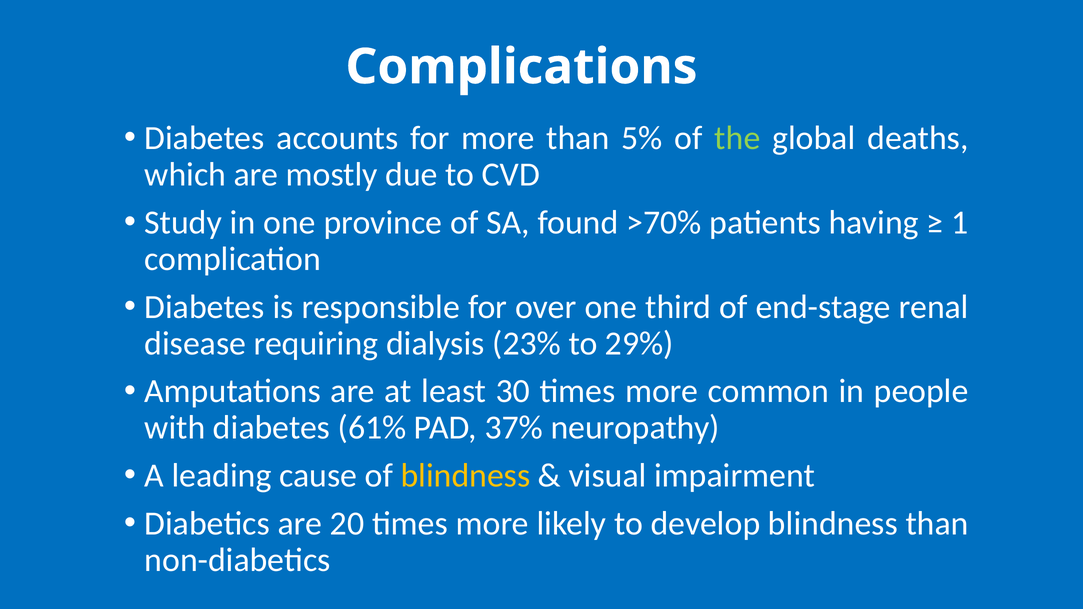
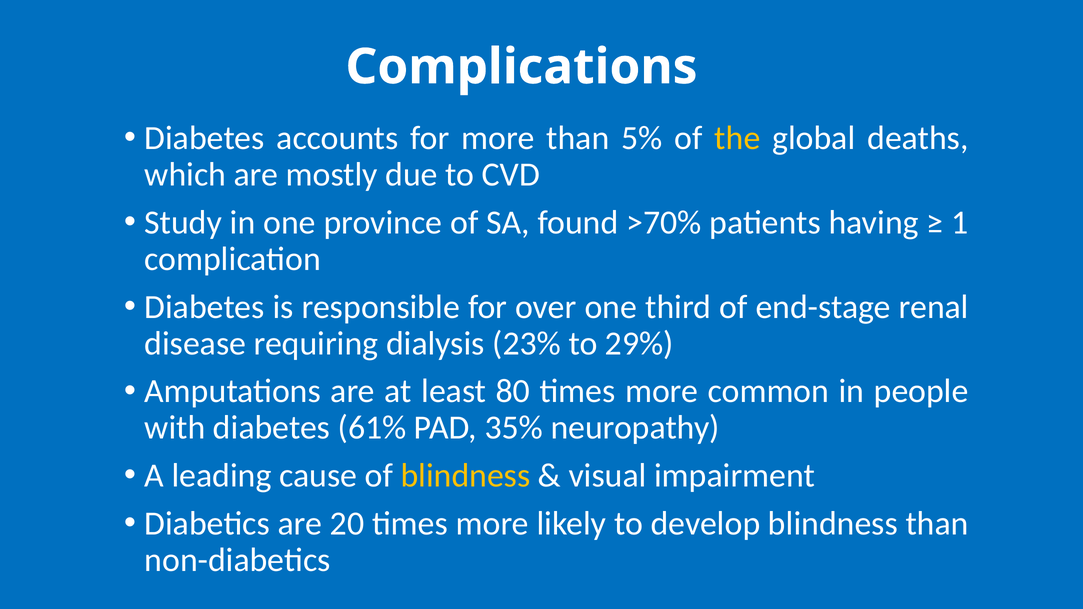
the colour: light green -> yellow
30: 30 -> 80
37%: 37% -> 35%
